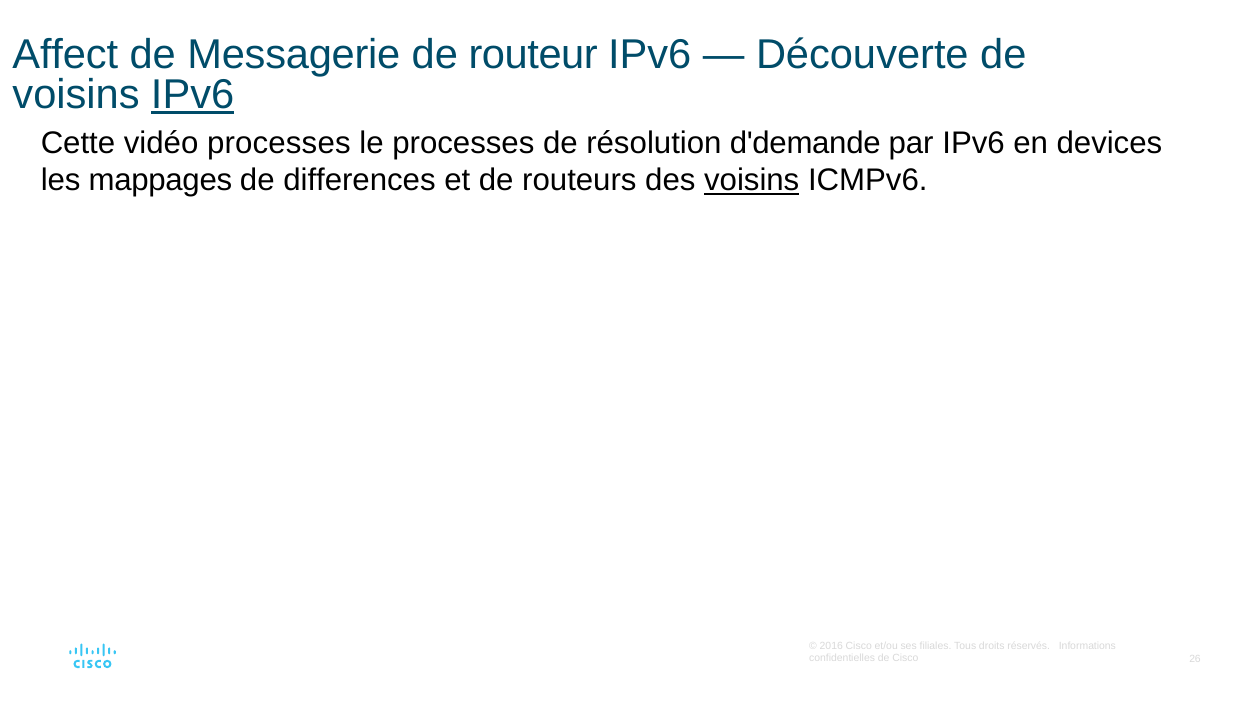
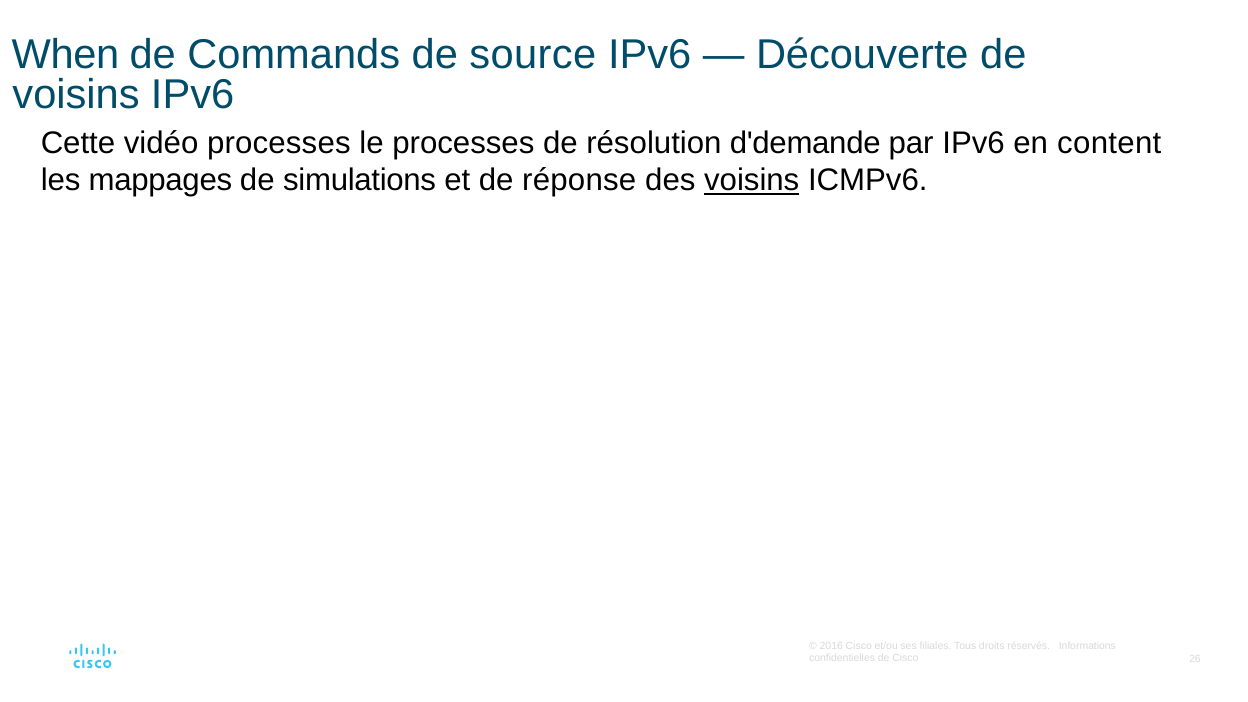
Affect: Affect -> When
Messagerie: Messagerie -> Commands
routeur: routeur -> source
IPv6 at (193, 95) underline: present -> none
devices: devices -> content
differences: differences -> simulations
routeurs: routeurs -> réponse
